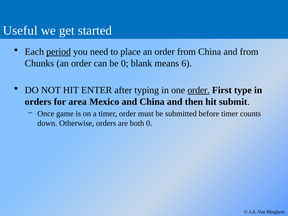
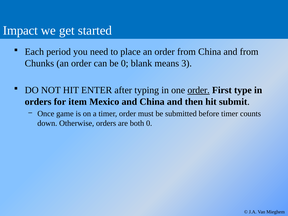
Useful: Useful -> Impact
period underline: present -> none
6: 6 -> 3
area: area -> item
